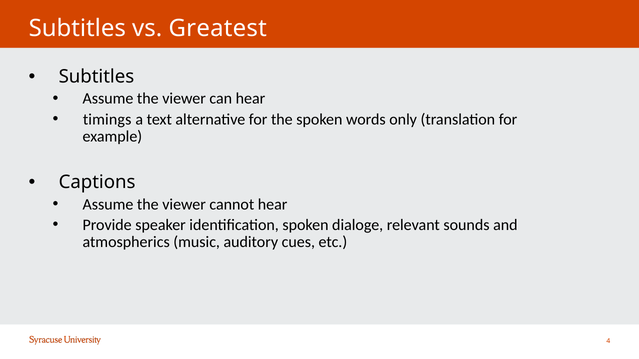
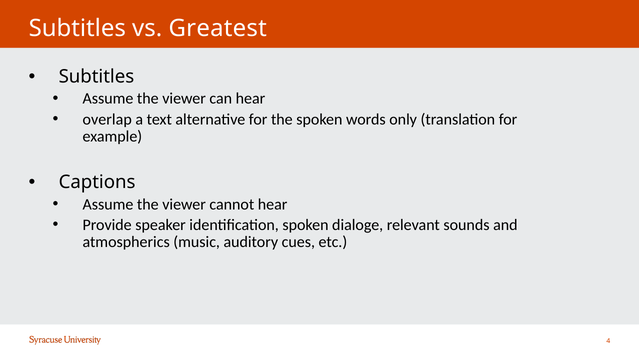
timings: timings -> overlap
